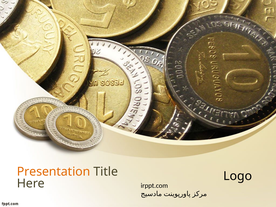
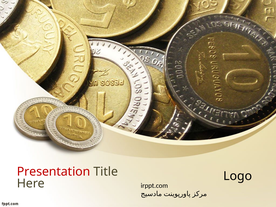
Presentation colour: orange -> red
